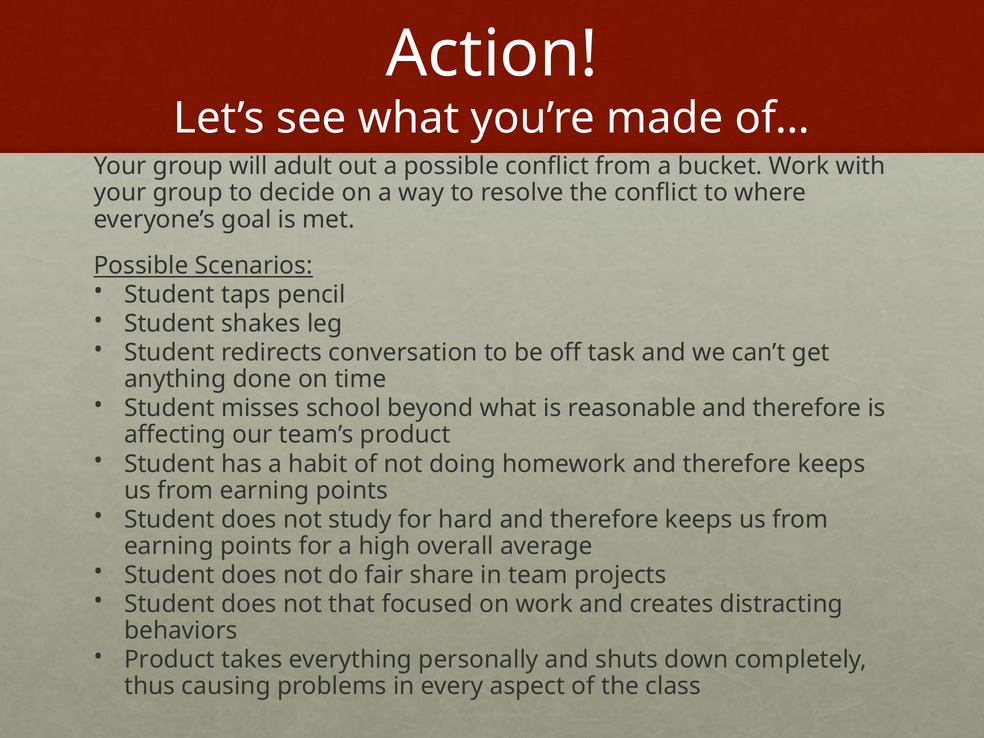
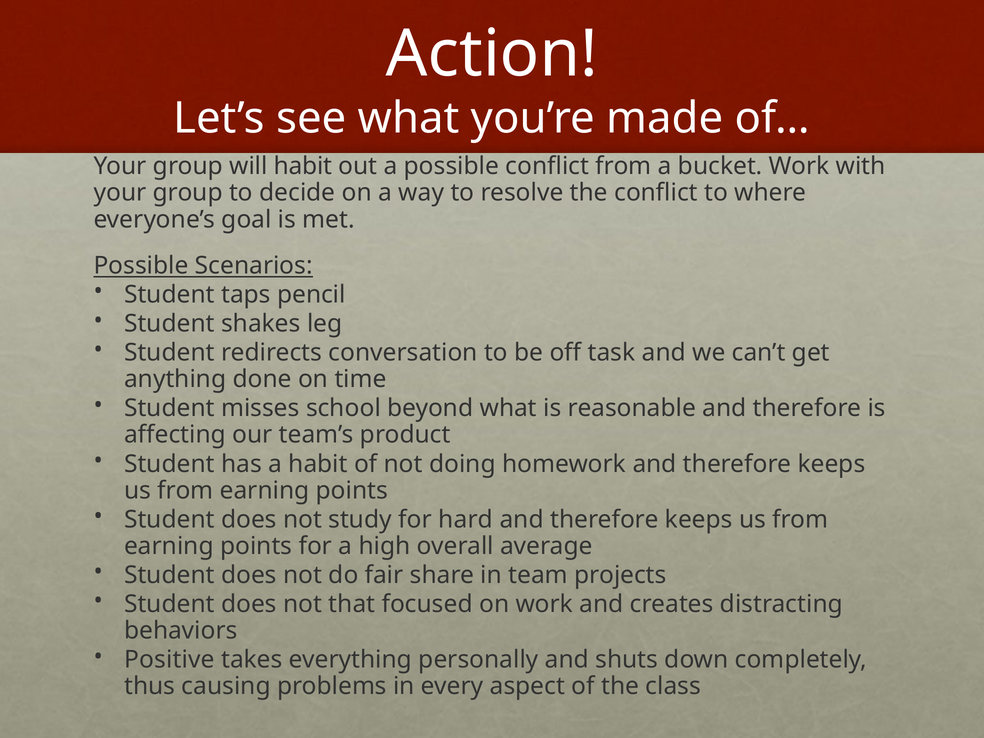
will adult: adult -> habit
Product at (169, 660): Product -> Positive
